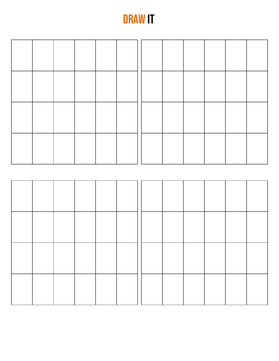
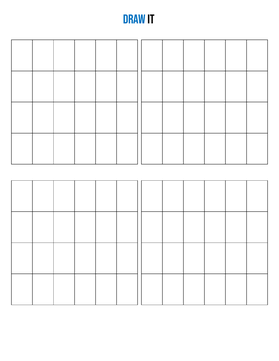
Draw colour: orange -> blue
